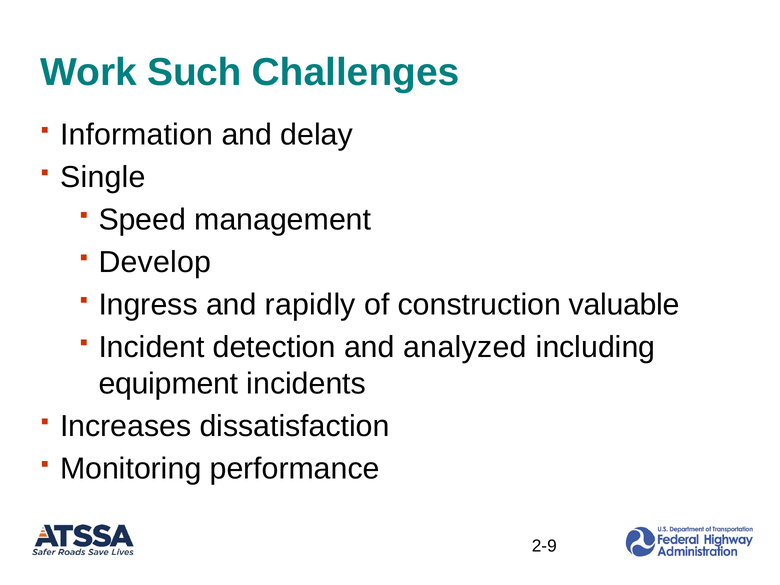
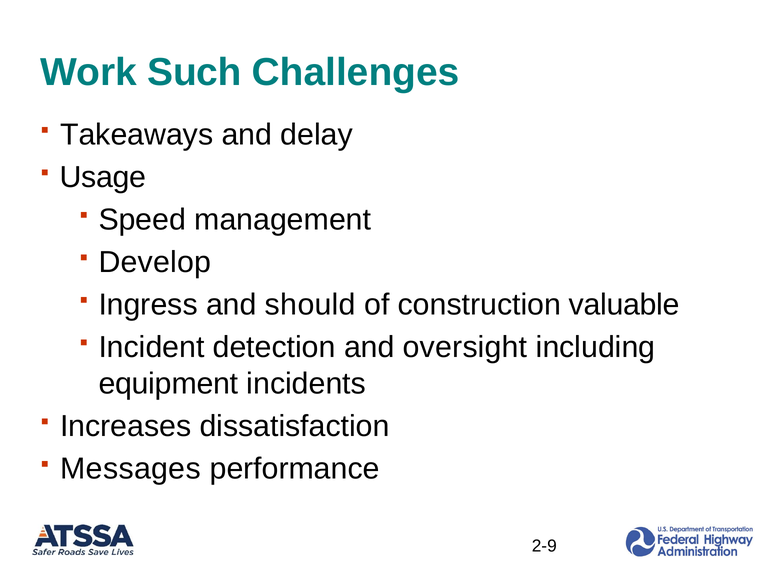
Information: Information -> Takeaways
Single: Single -> Usage
rapidly: rapidly -> should
analyzed: analyzed -> oversight
Monitoring: Monitoring -> Messages
